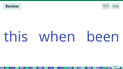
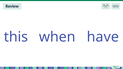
been: been -> have
